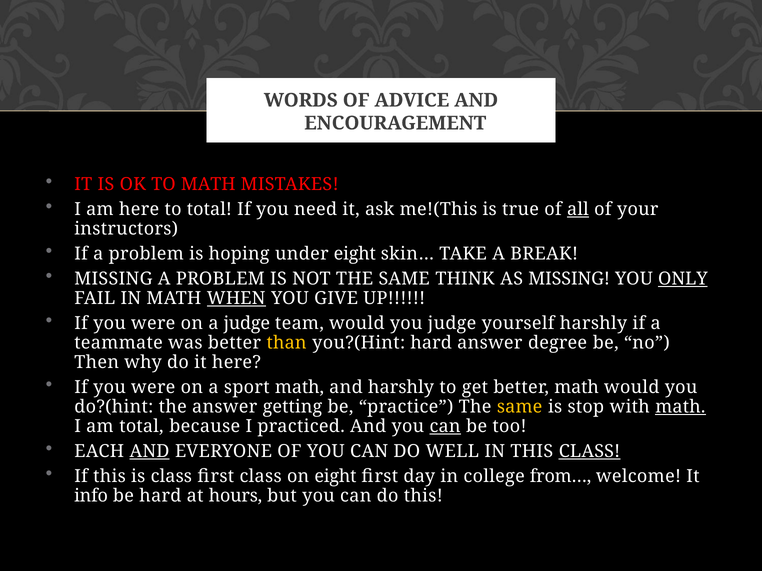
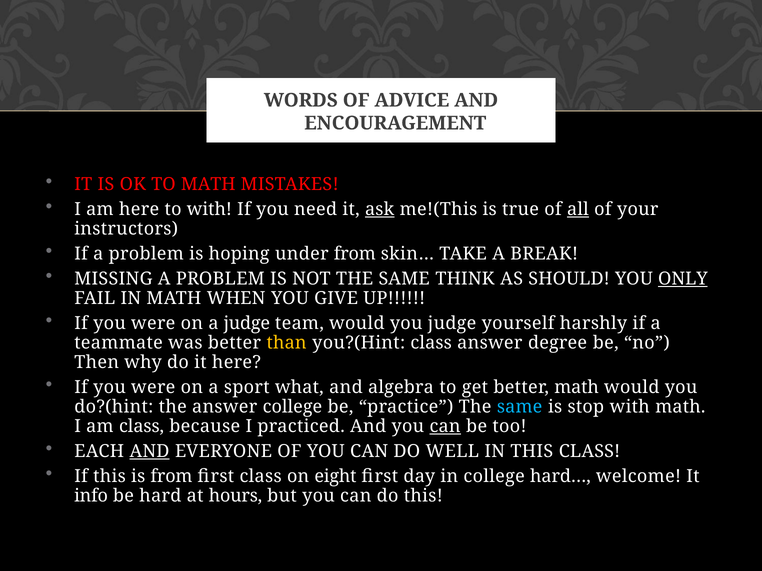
to total: total -> with
ask underline: none -> present
under eight: eight -> from
AS MISSING: MISSING -> SHOULD
WHEN underline: present -> none
you?(Hint hard: hard -> class
sport math: math -> what
and harshly: harshly -> algebra
answer getting: getting -> college
same at (520, 407) colour: yellow -> light blue
math at (680, 407) underline: present -> none
am total: total -> class
CLASS at (589, 452) underline: present -> none
is class: class -> from
from…: from… -> hard…
